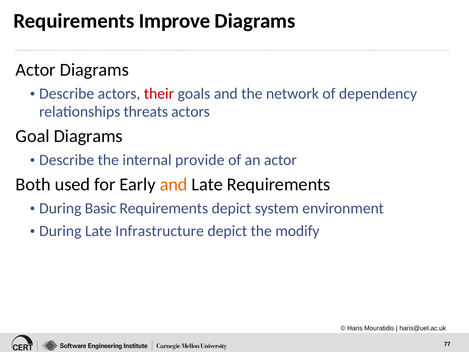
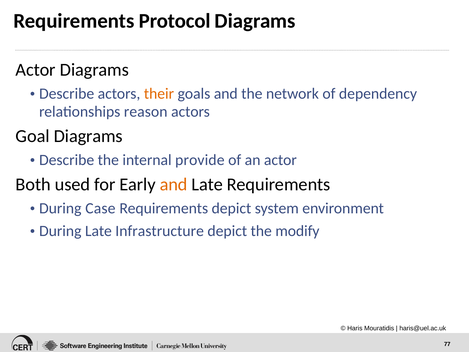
Improve: Improve -> Protocol
their colour: red -> orange
threats: threats -> reason
Basic: Basic -> Case
